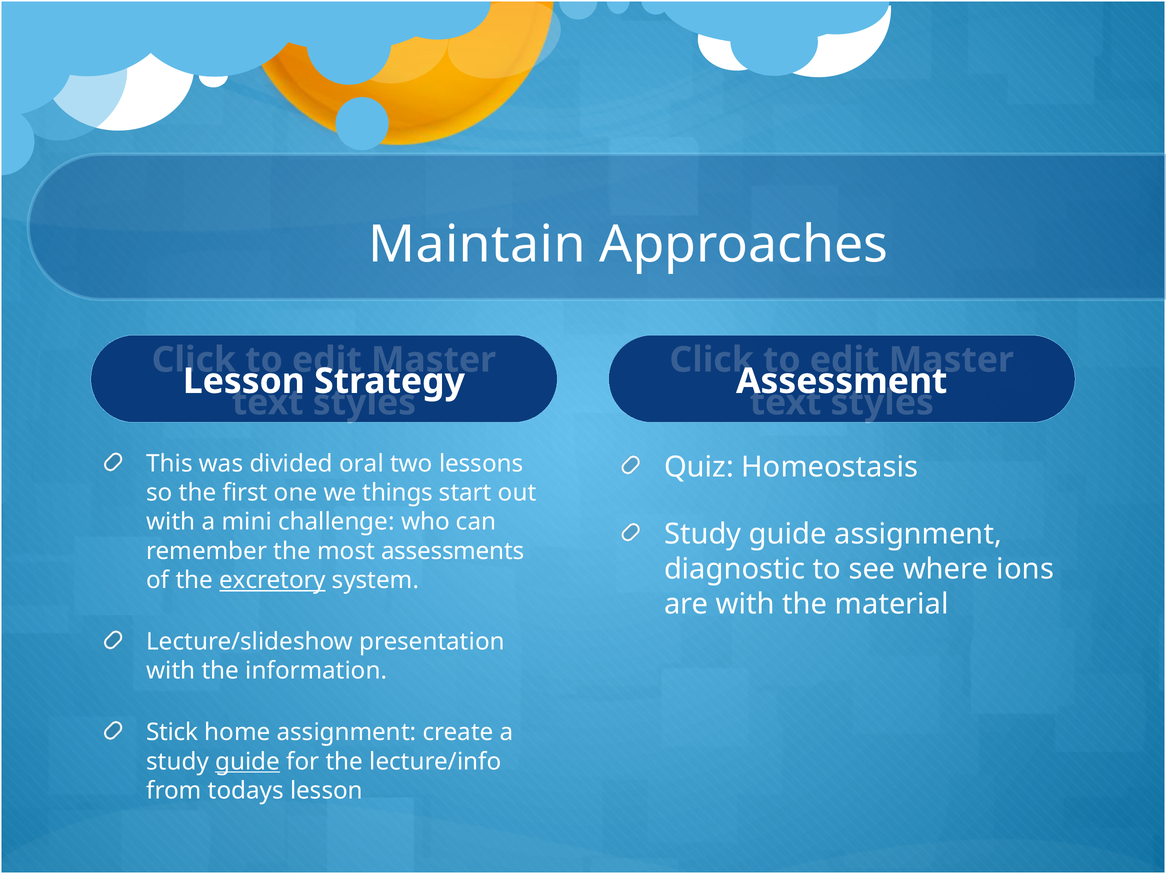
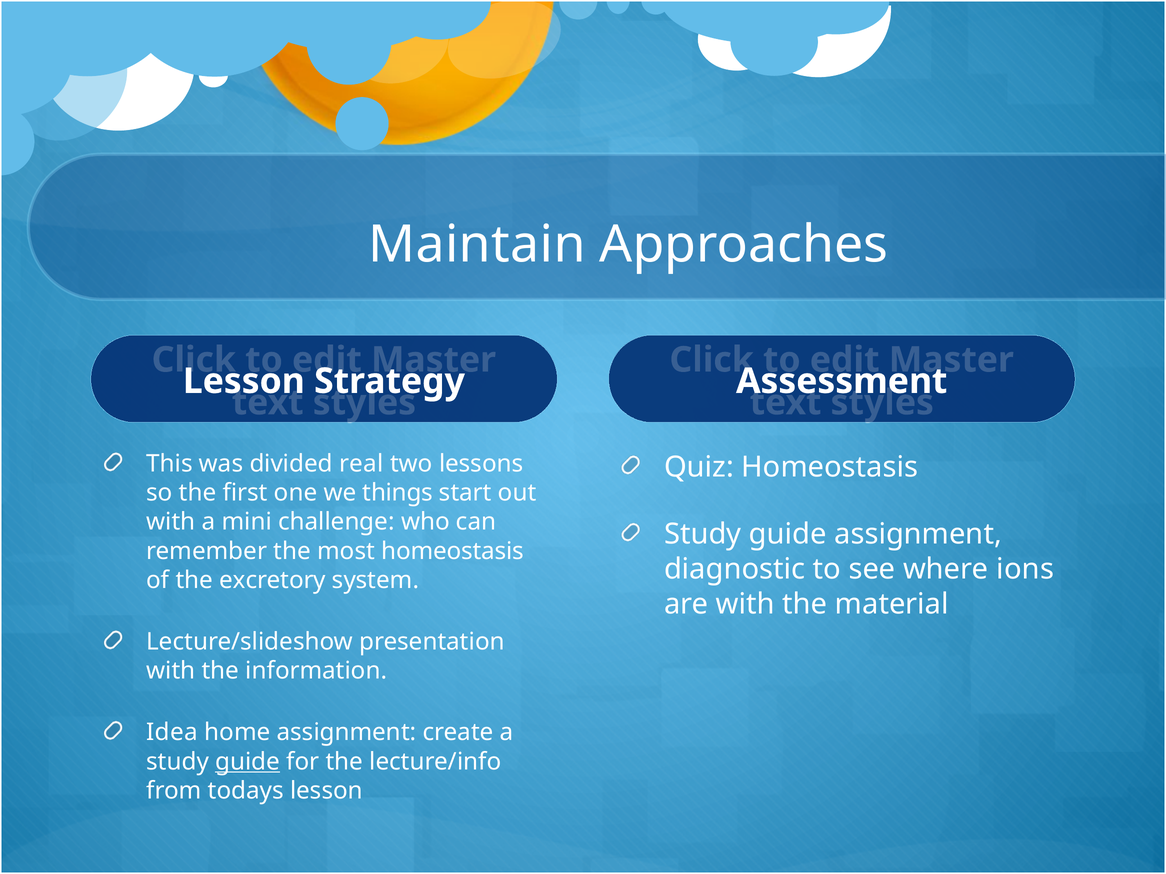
oral: oral -> real
most assessments: assessments -> homeostasis
excretory underline: present -> none
Stick: Stick -> Idea
